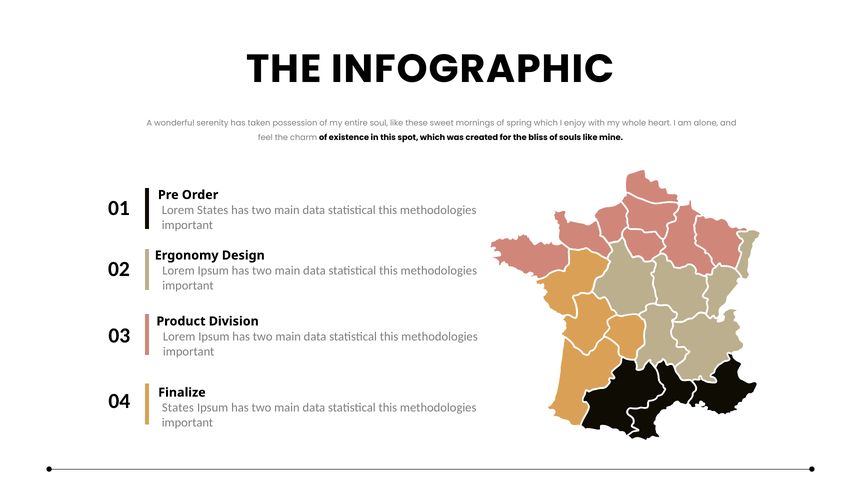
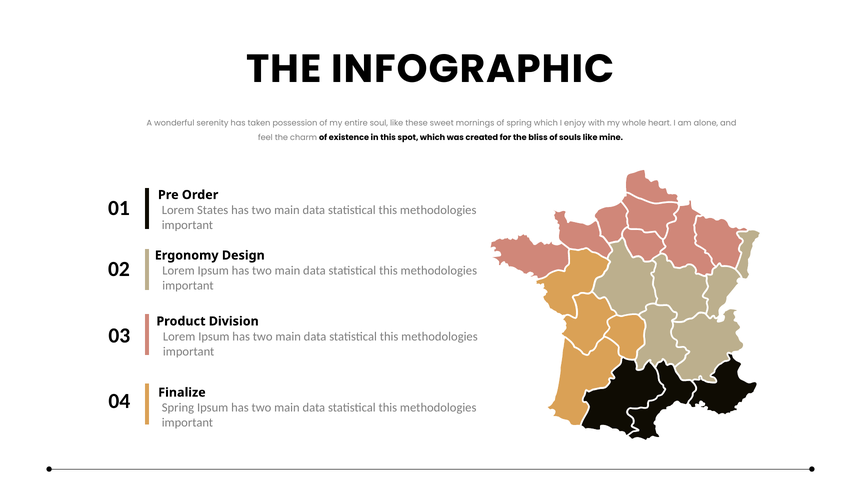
States at (178, 408): States -> Spring
